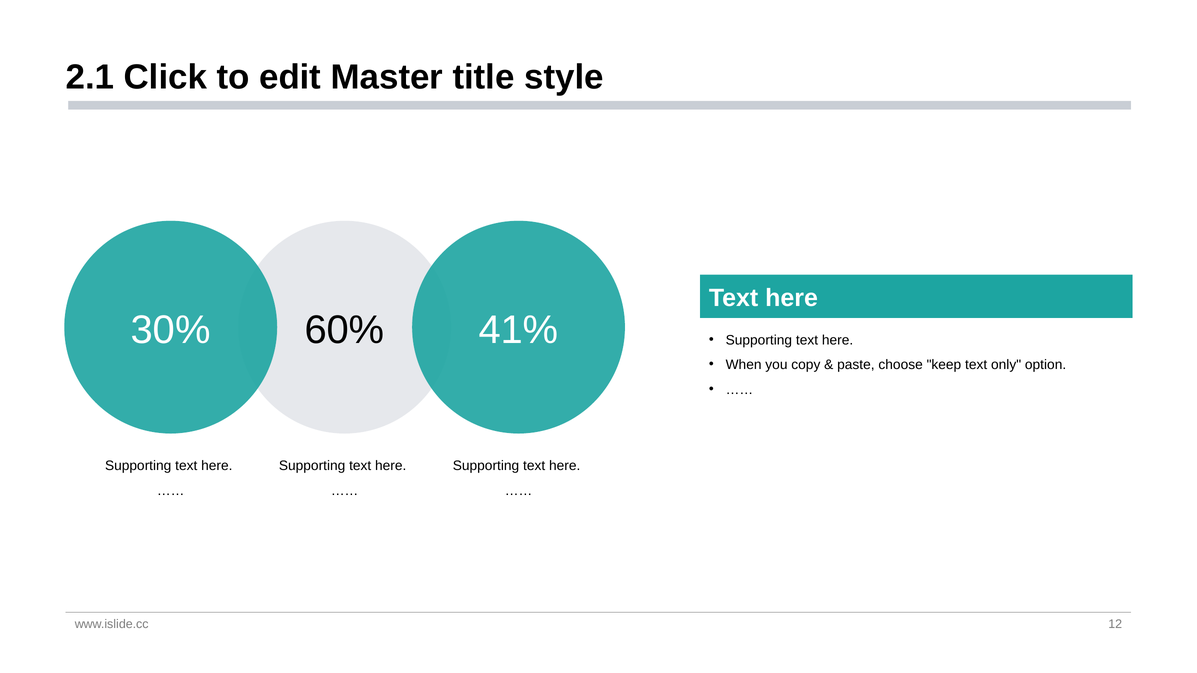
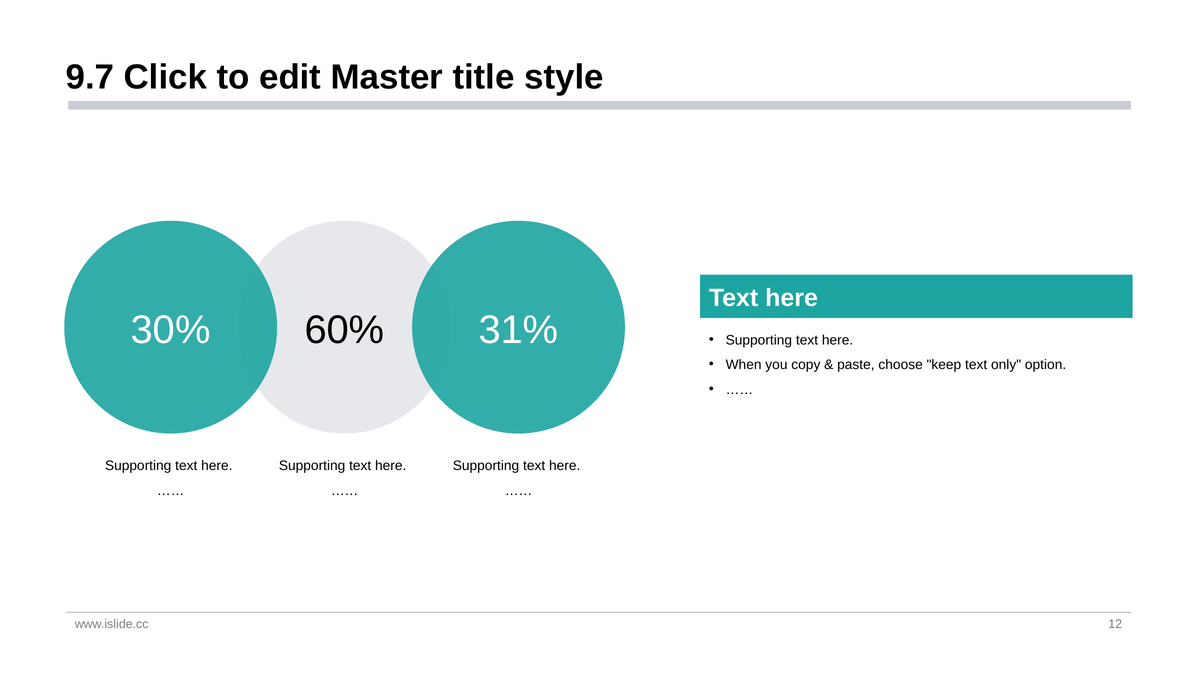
2.1: 2.1 -> 9.7
41%: 41% -> 31%
